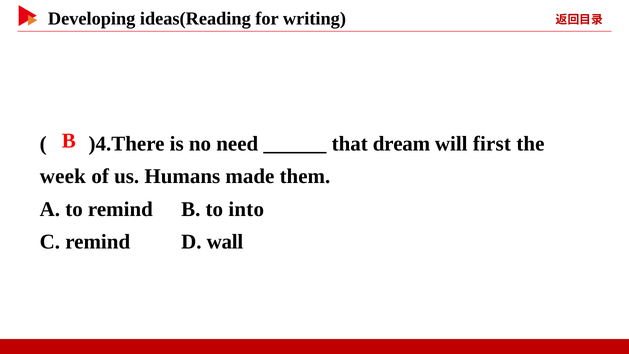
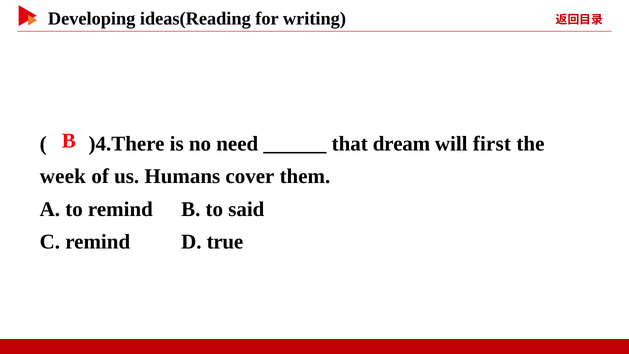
made: made -> cover
into: into -> said
wall: wall -> true
